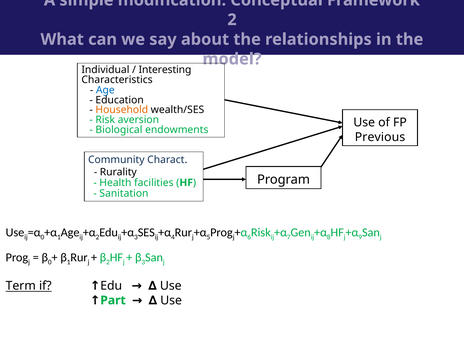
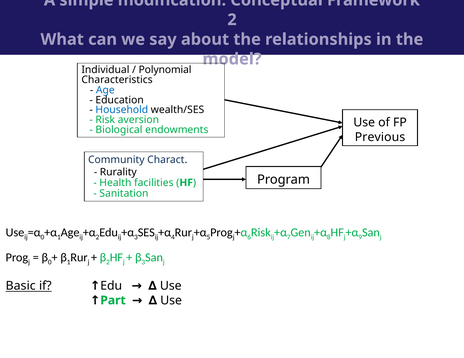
Interesting: Interesting -> Polynomial
Household colour: orange -> blue
Term: Term -> Basic
